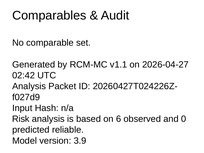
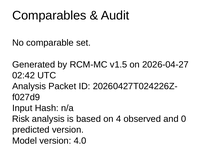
v1.1: v1.1 -> v1.5
6: 6 -> 4
predicted reliable: reliable -> version
3.9: 3.9 -> 4.0
